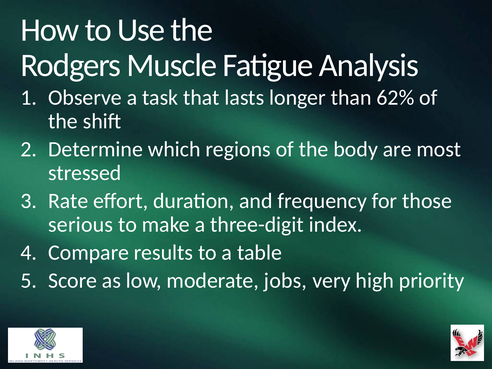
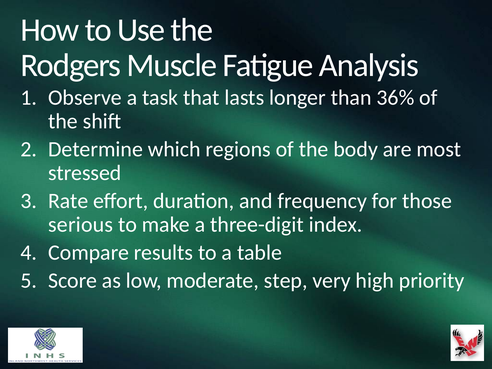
62%: 62% -> 36%
jobs: jobs -> step
